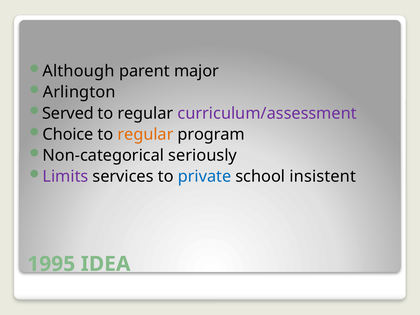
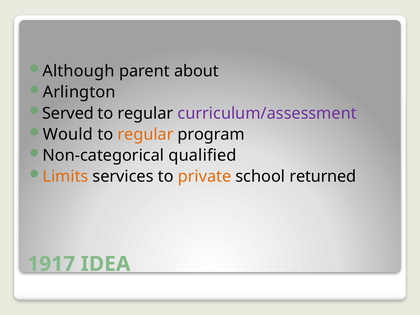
major: major -> about
Choice: Choice -> Would
seriously: seriously -> qualified
Limits colour: purple -> orange
private colour: blue -> orange
insistent: insistent -> returned
1995: 1995 -> 1917
